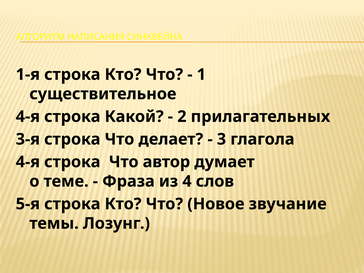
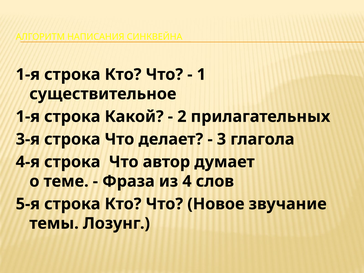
4-я at (28, 117): 4-я -> 1-я
